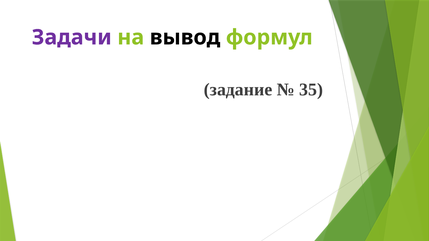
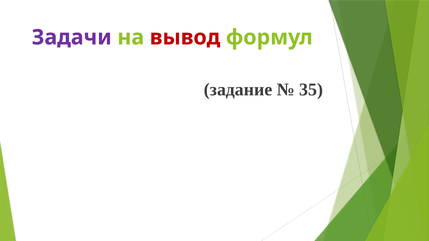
вывод colour: black -> red
